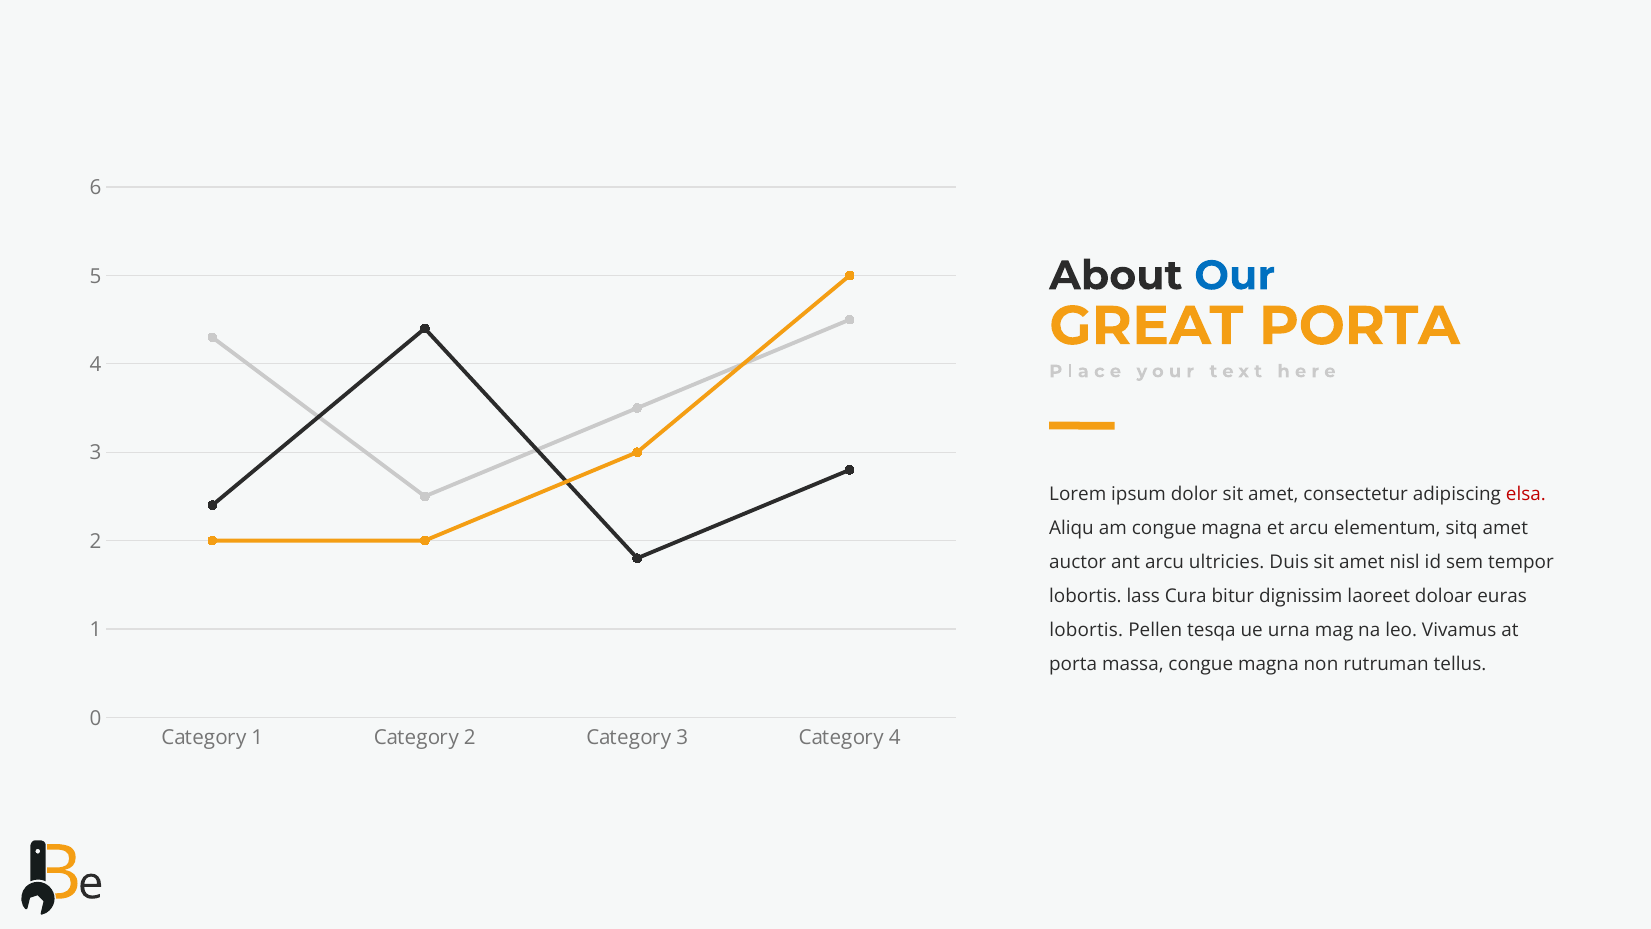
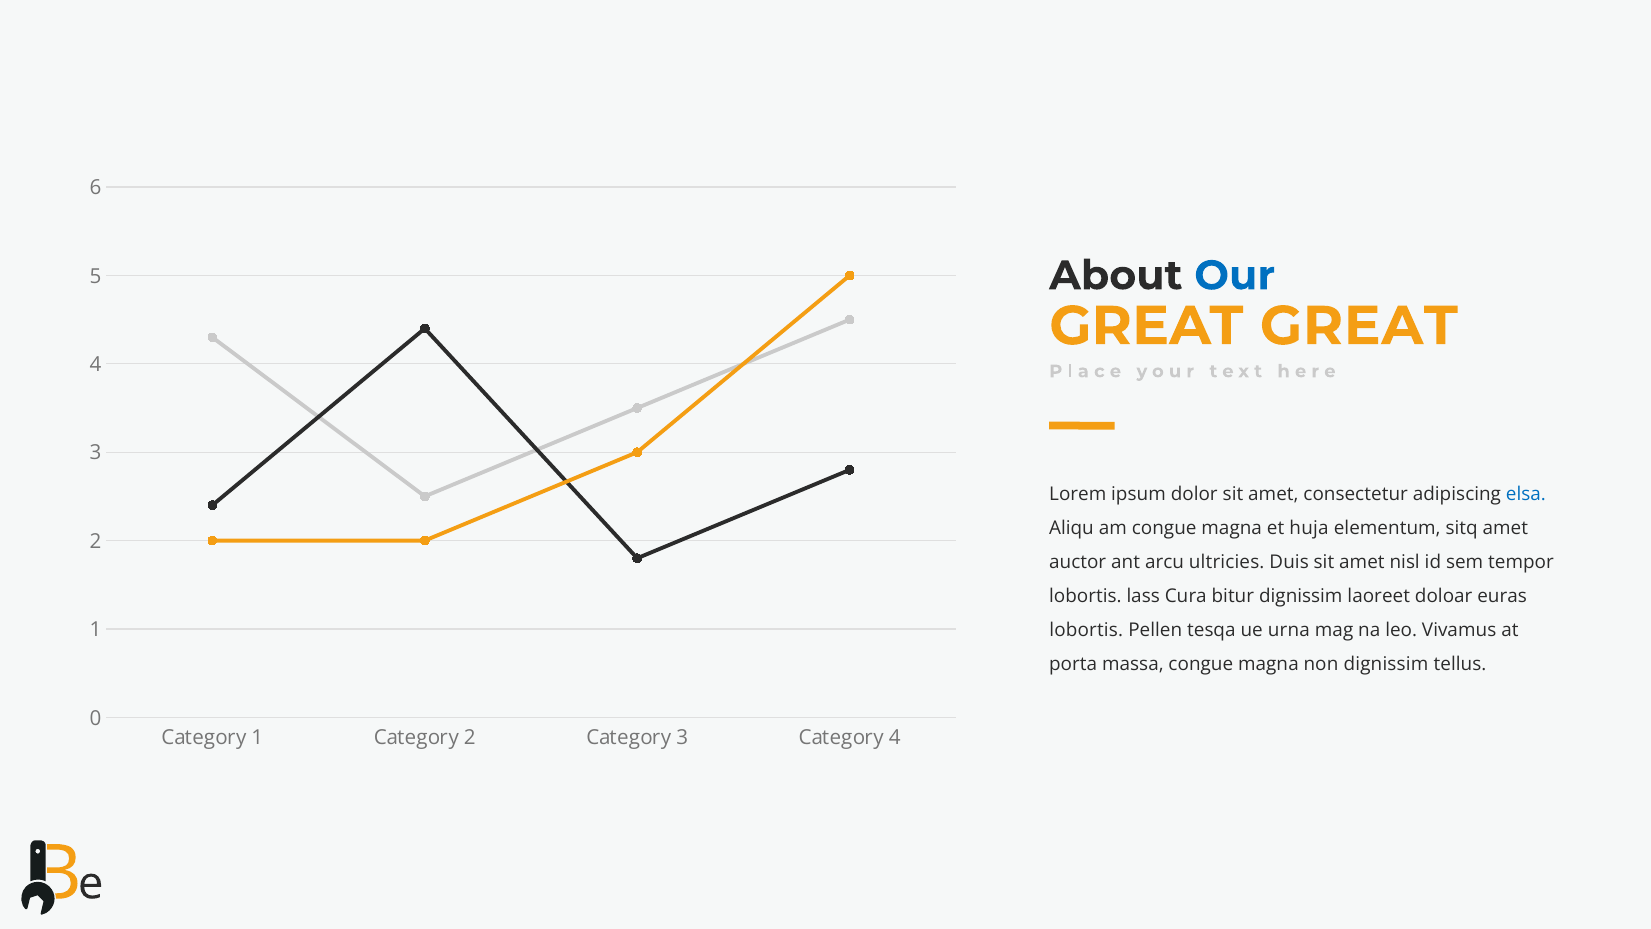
GREAT PORTA: PORTA -> GREAT
elsa colour: red -> blue
et arcu: arcu -> huja
non rutruman: rutruman -> dignissim
